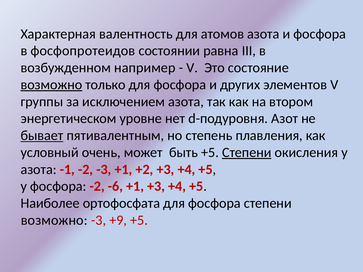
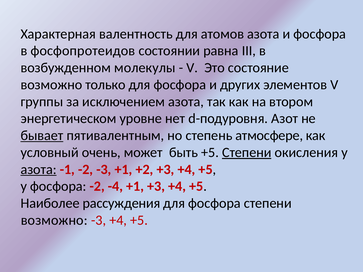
например: например -> молекулы
возможно at (51, 85) underline: present -> none
плавления: плавления -> атмосфере
азота at (39, 170) underline: none -> present
-6: -6 -> -4
ортофосфата: ортофосфата -> рассуждения
-3 +9: +9 -> +4
